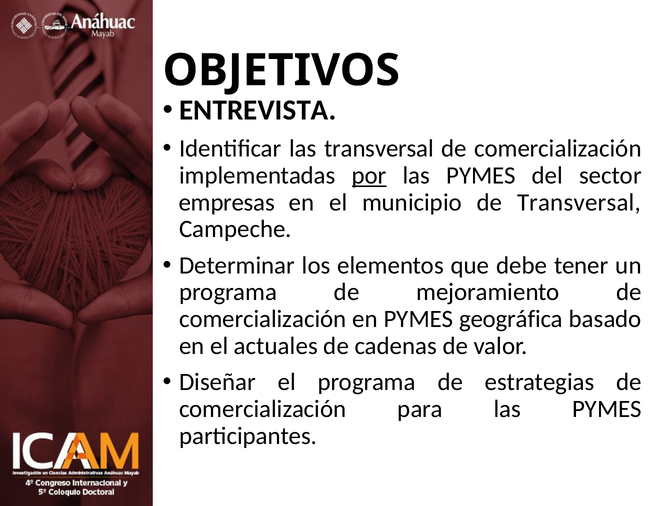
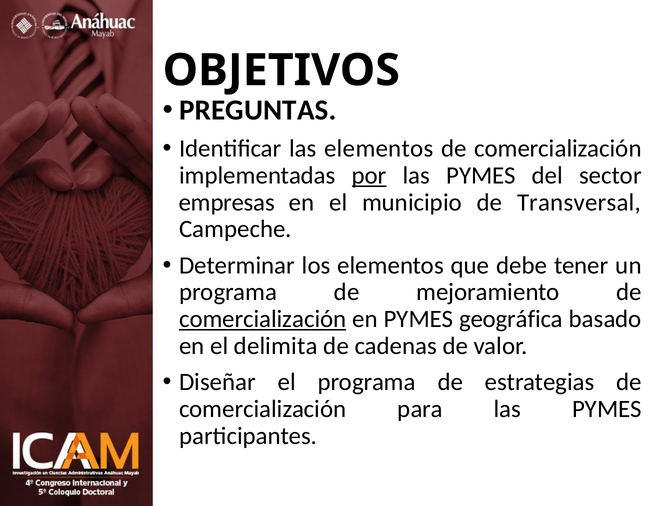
ENTREVISTA: ENTREVISTA -> PREGUNTAS
las transversal: transversal -> elementos
comercialización at (263, 319) underline: none -> present
actuales: actuales -> delimita
